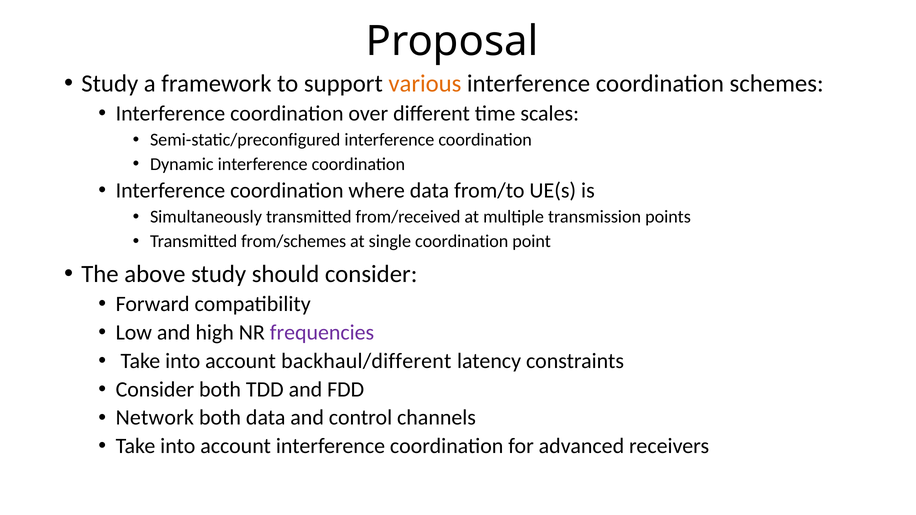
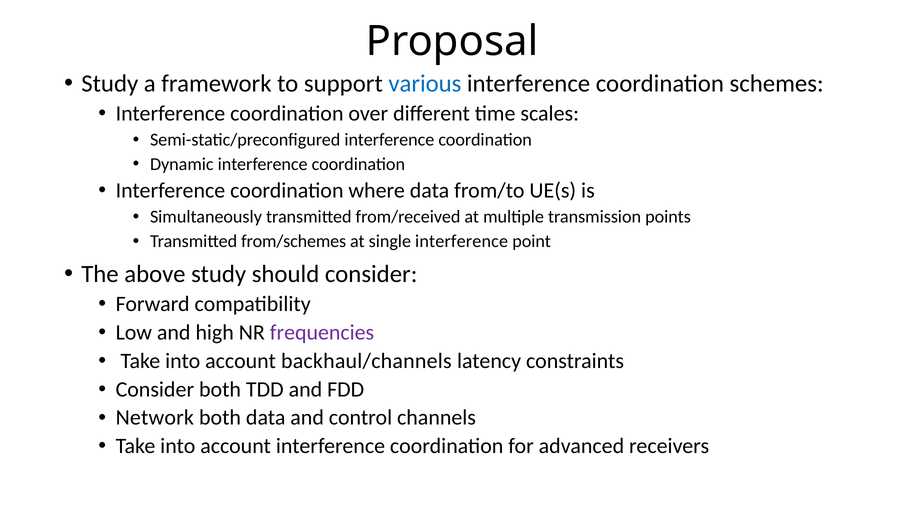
various colour: orange -> blue
single coordination: coordination -> interference
backhaul/different: backhaul/different -> backhaul/channels
